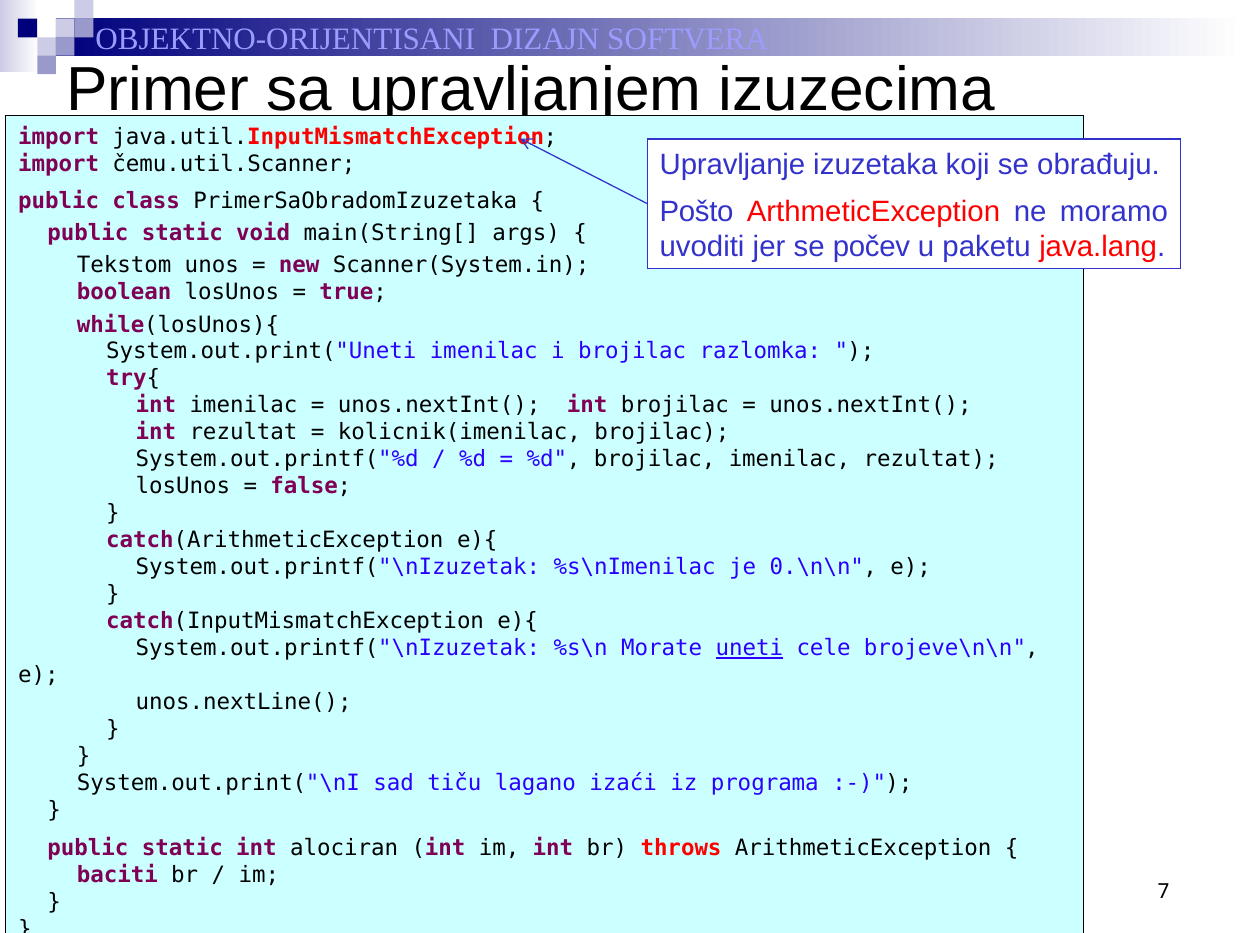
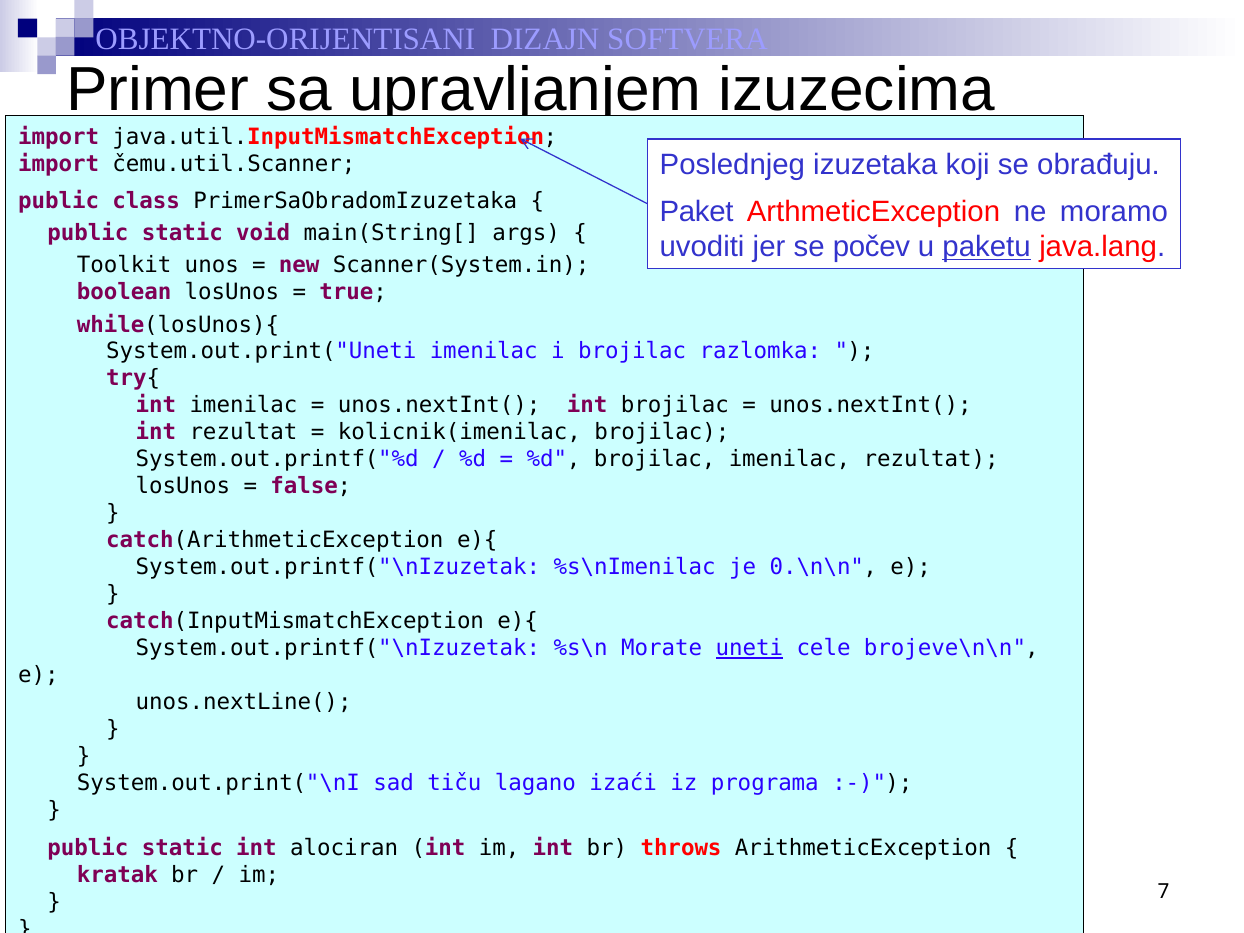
Upravljanje: Upravljanje -> Poslednjeg
Pošto: Pošto -> Paket
paketu underline: none -> present
Tekstom: Tekstom -> Toolkit
baciti: baciti -> kratak
